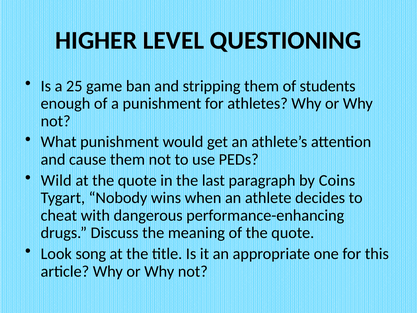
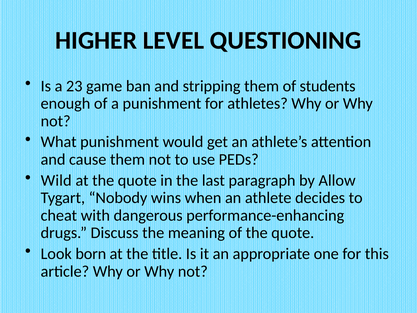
25: 25 -> 23
Coins: Coins -> Allow
song: song -> born
